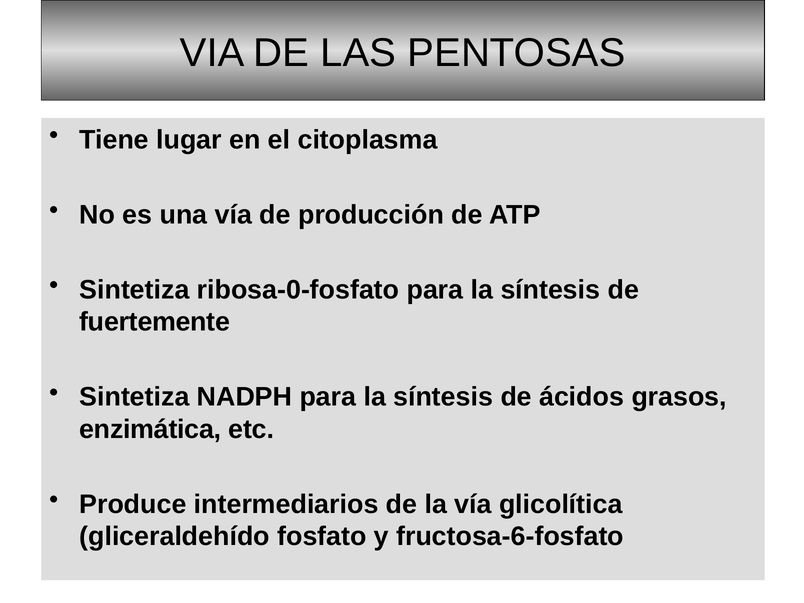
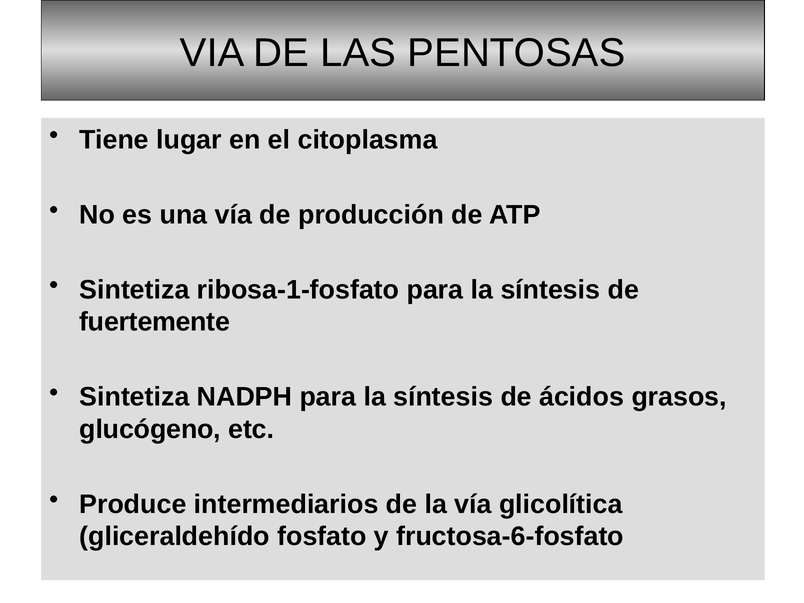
ribosa-0-fosfato: ribosa-0-fosfato -> ribosa-1-fosfato
enzimática: enzimática -> glucógeno
